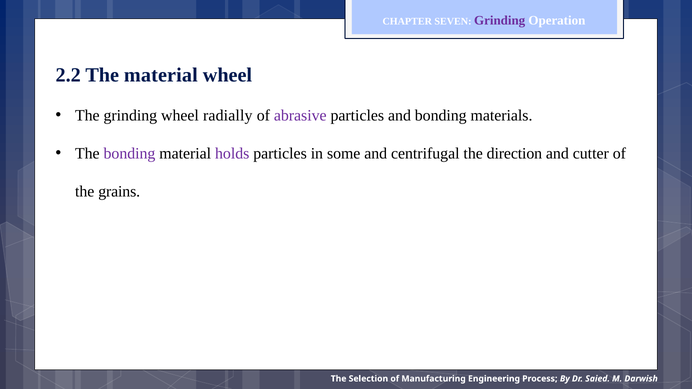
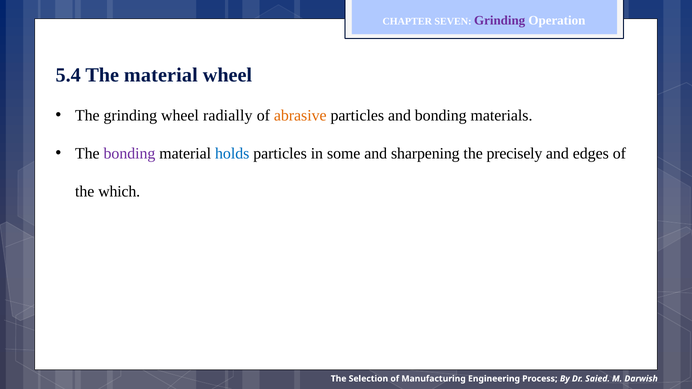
2.2: 2.2 -> 5.4
abrasive colour: purple -> orange
holds colour: purple -> blue
centrifugal: centrifugal -> sharpening
direction: direction -> precisely
cutter: cutter -> edges
grains: grains -> which
